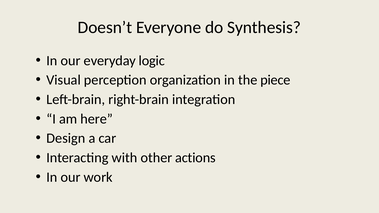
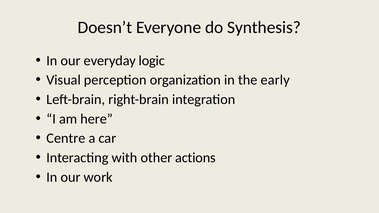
piece: piece -> early
Design: Design -> Centre
